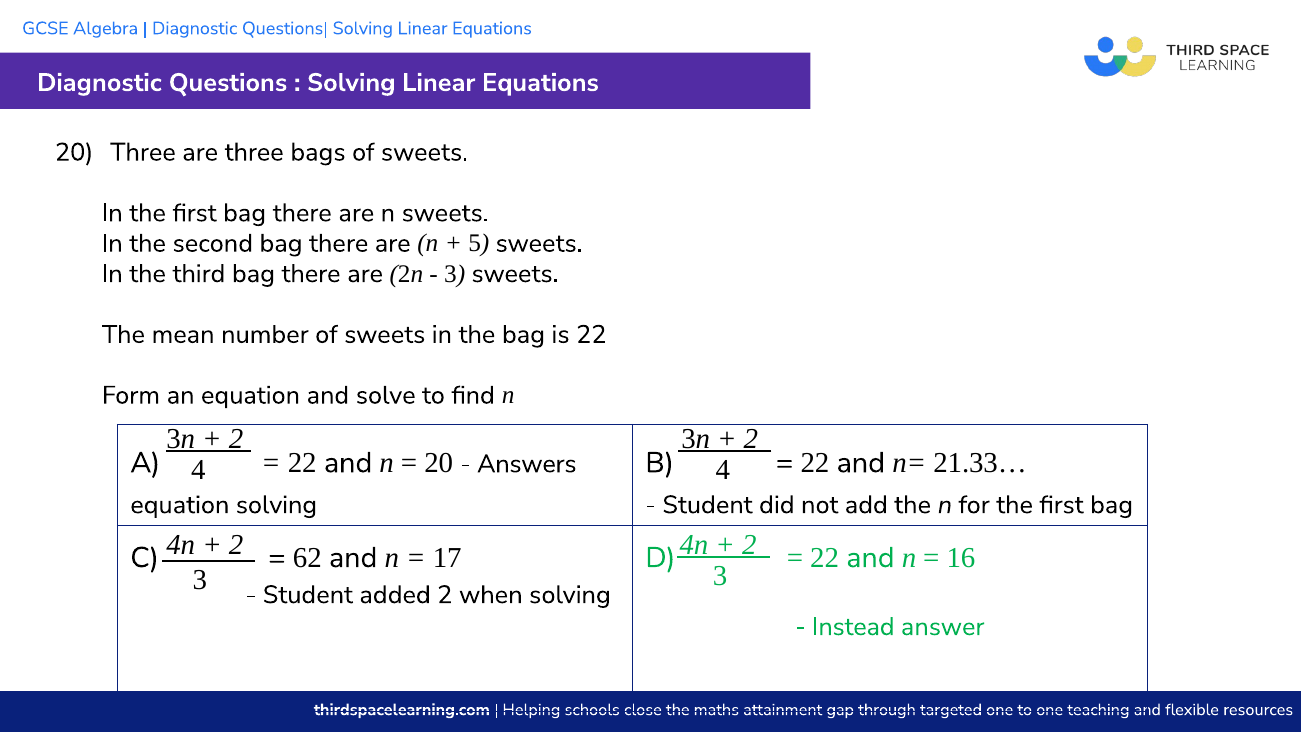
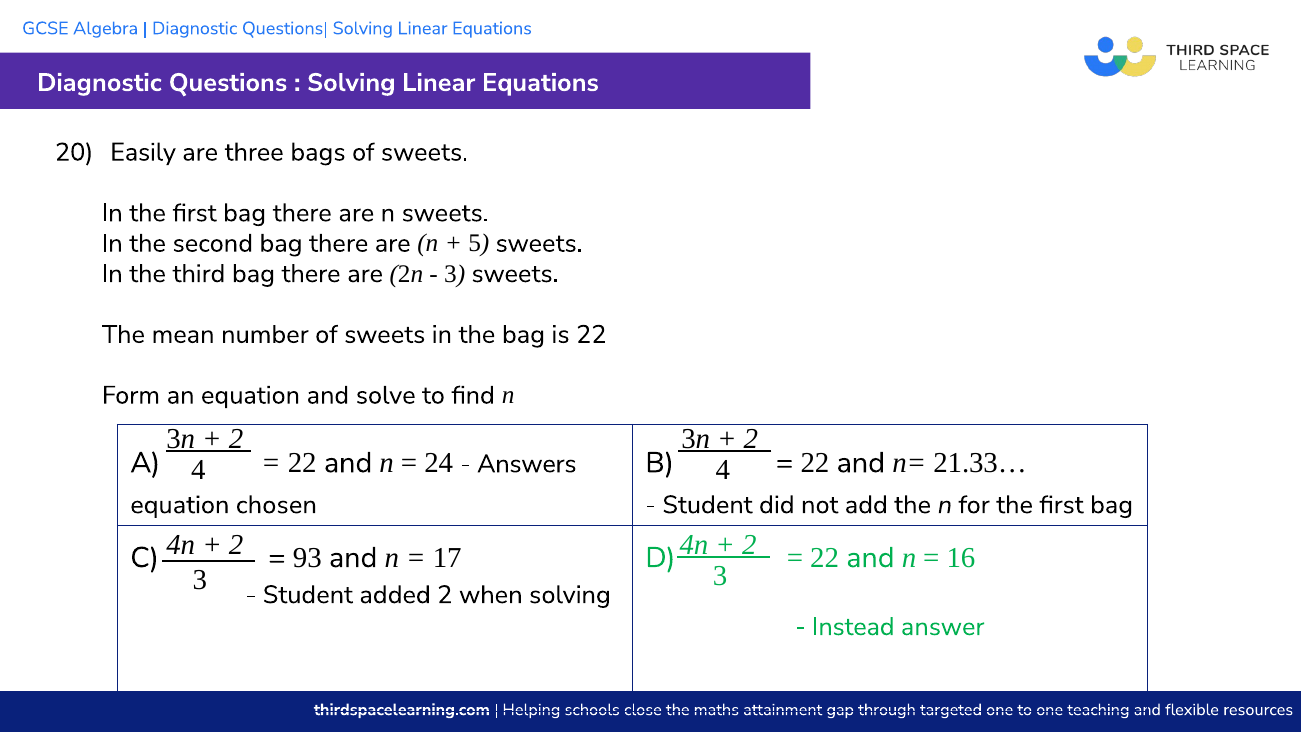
Three at (143, 152): Three -> Easily
20 at (439, 463): 20 -> 24
equation solving: solving -> chosen
62: 62 -> 93
